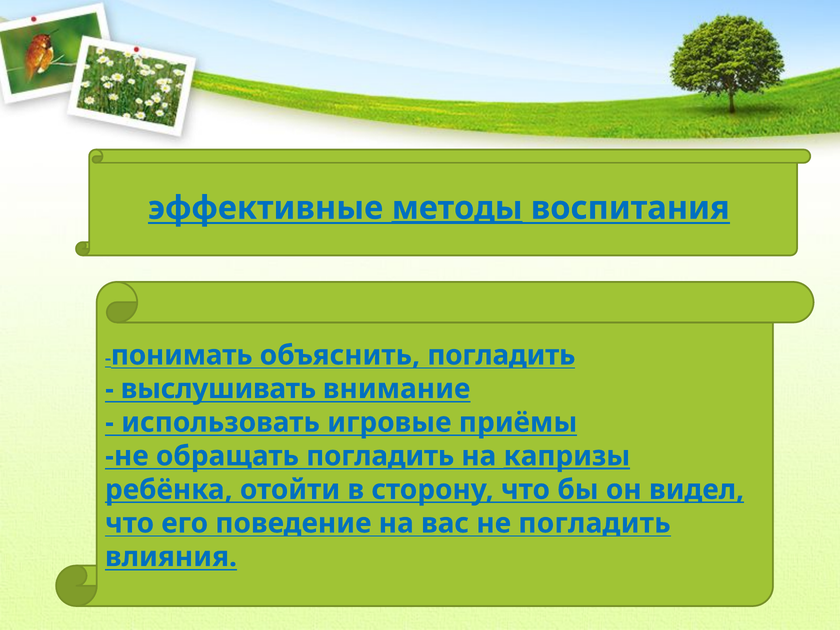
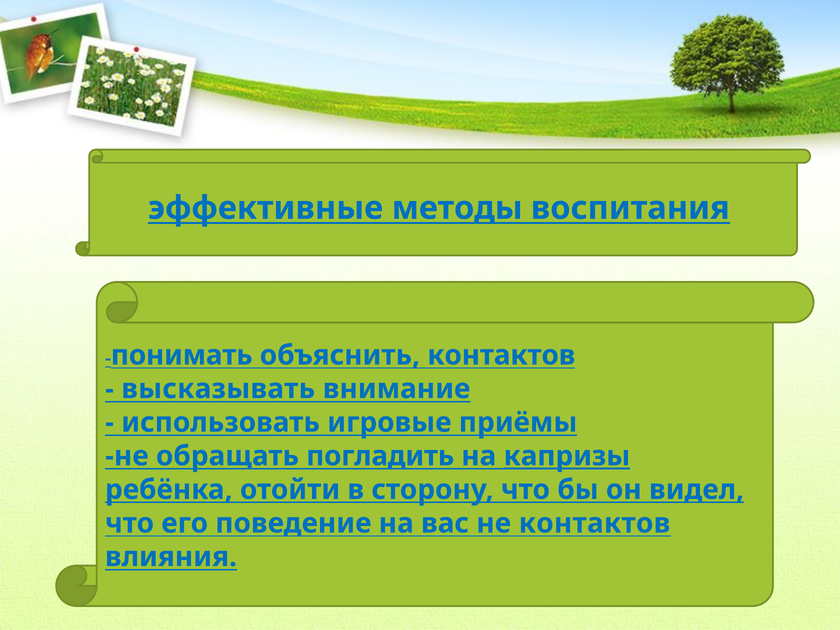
методы underline: present -> none
объяснить погладить: погладить -> контактов
выслушивать: выслушивать -> высказывать
не погладить: погладить -> контактов
